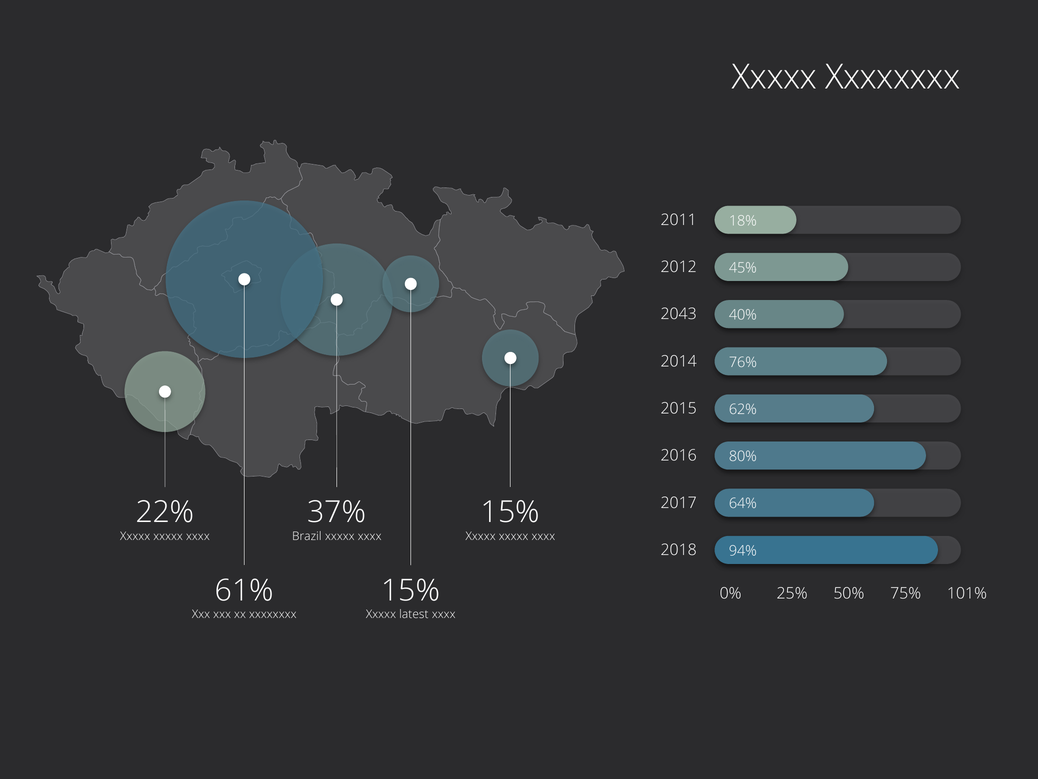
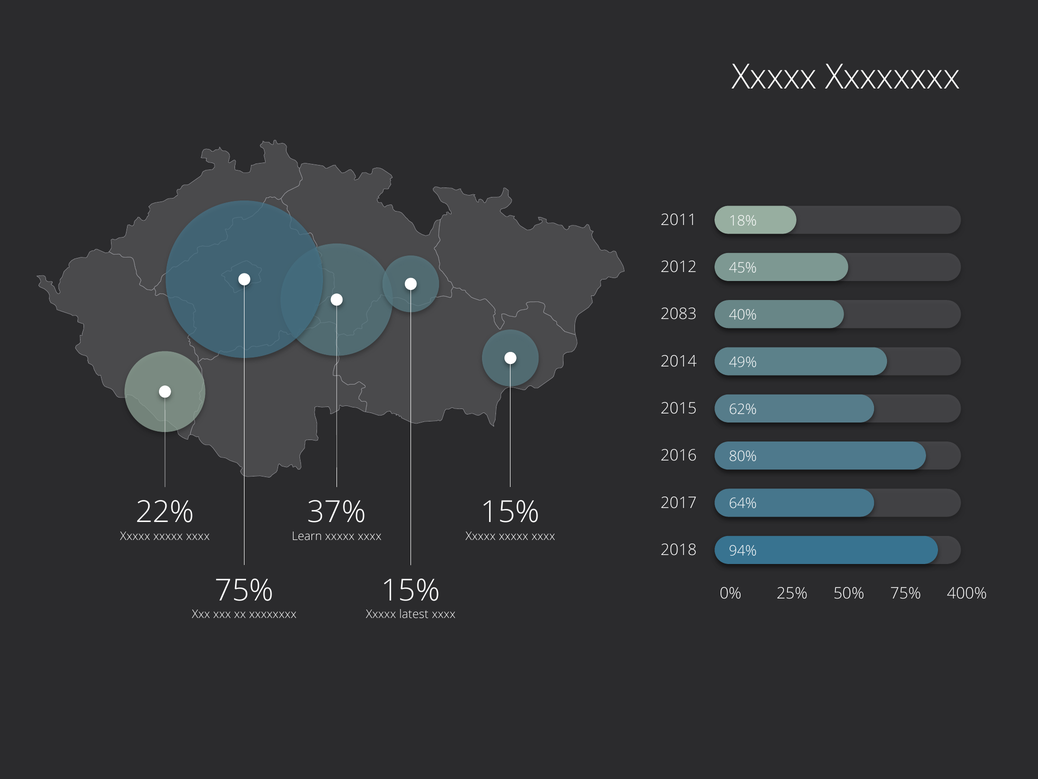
2043: 2043 -> 2083
76%: 76% -> 49%
Brazil: Brazil -> Learn
61% at (244, 590): 61% -> 75%
101%: 101% -> 400%
